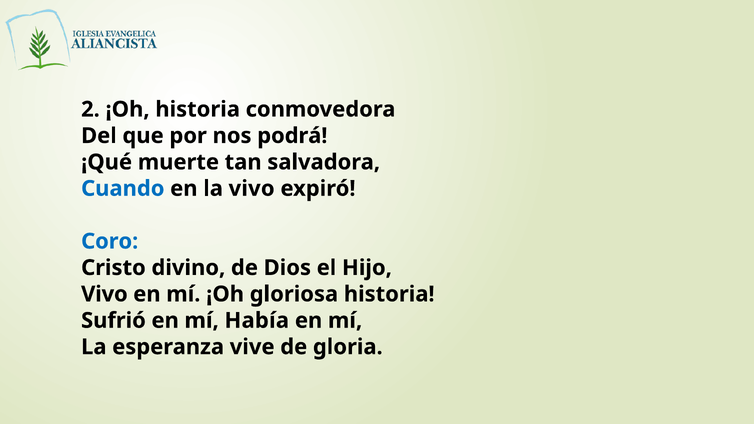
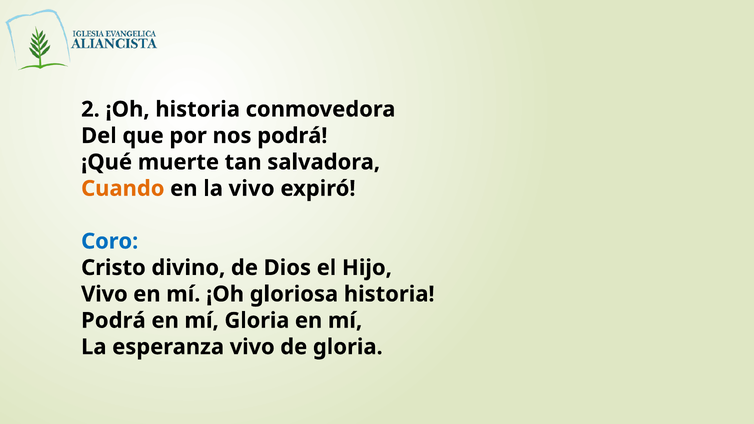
Cuando colour: blue -> orange
Sufrió at (113, 321): Sufrió -> Podrá
mí Había: Había -> Gloria
esperanza vive: vive -> vivo
